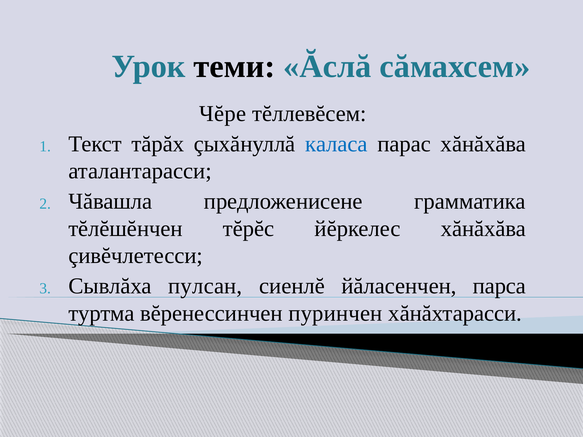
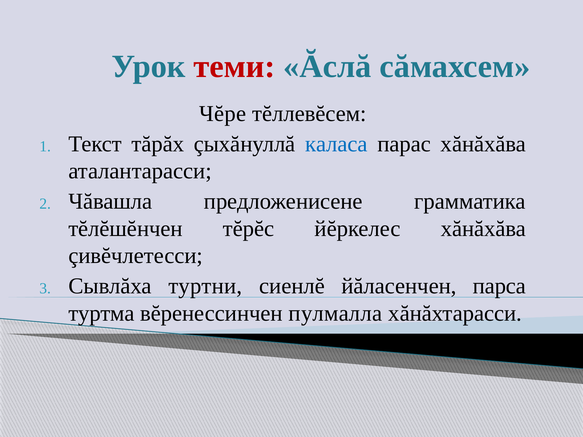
теми colour: black -> red
пулсан: пулсан -> туртни
пуринчен: пуринчен -> пулмалла
